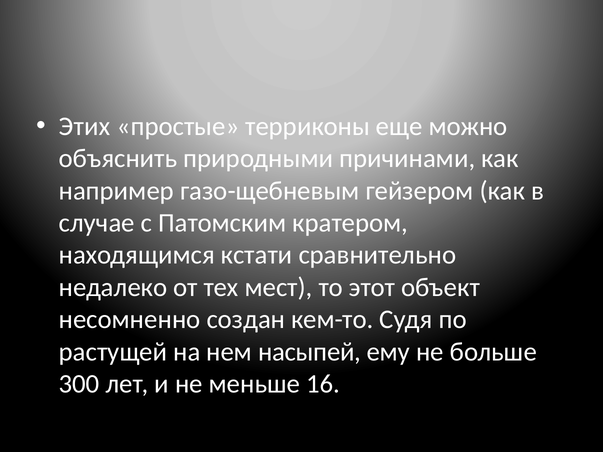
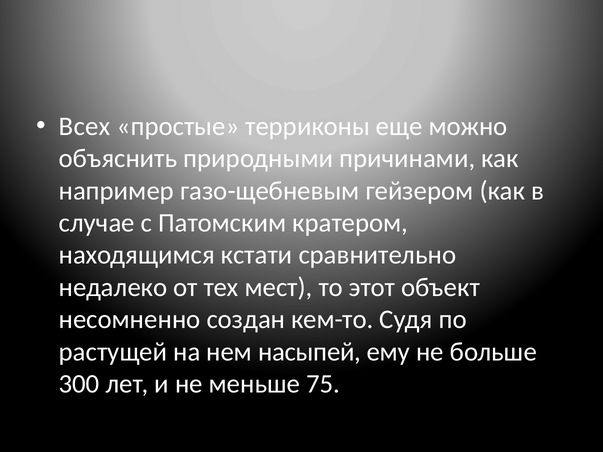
Этих: Этих -> Всех
16: 16 -> 75
